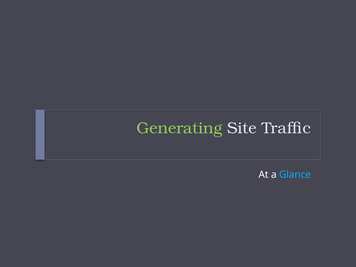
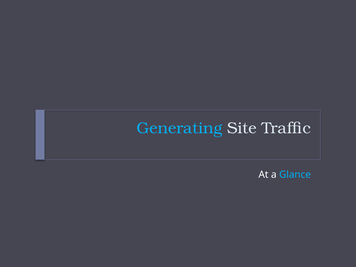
Generating colour: light green -> light blue
